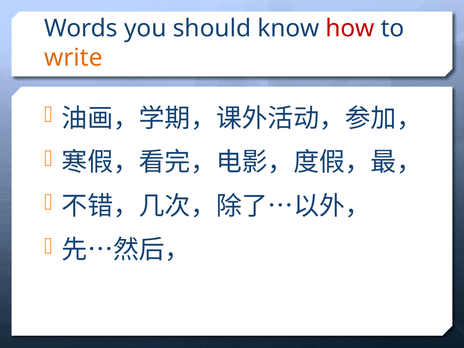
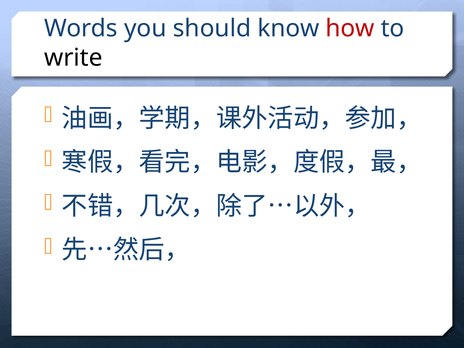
write colour: orange -> black
